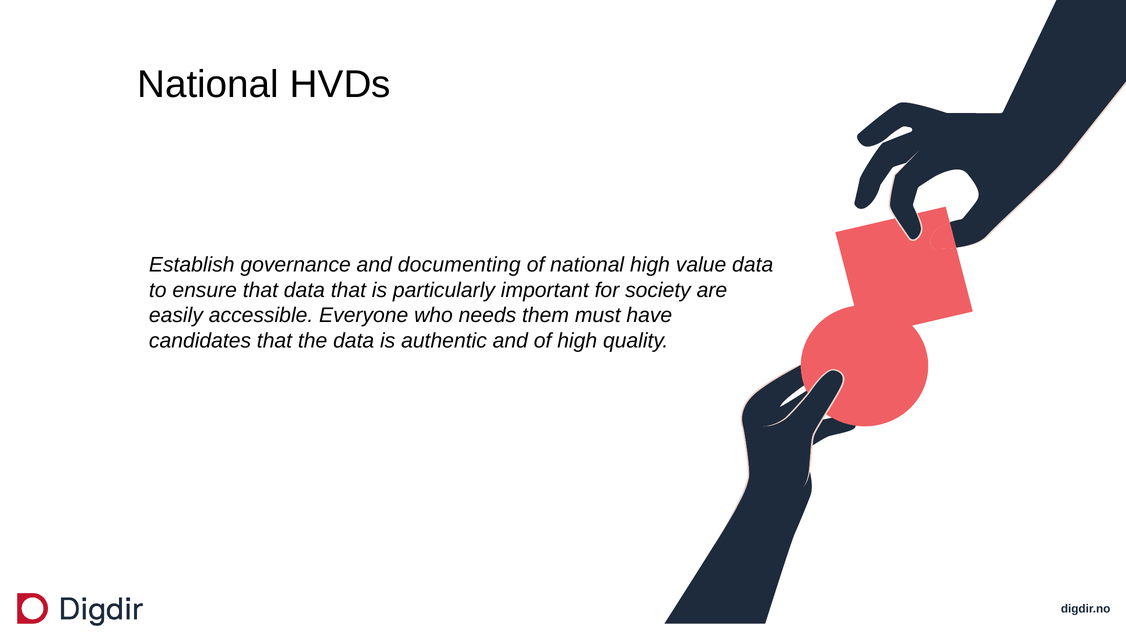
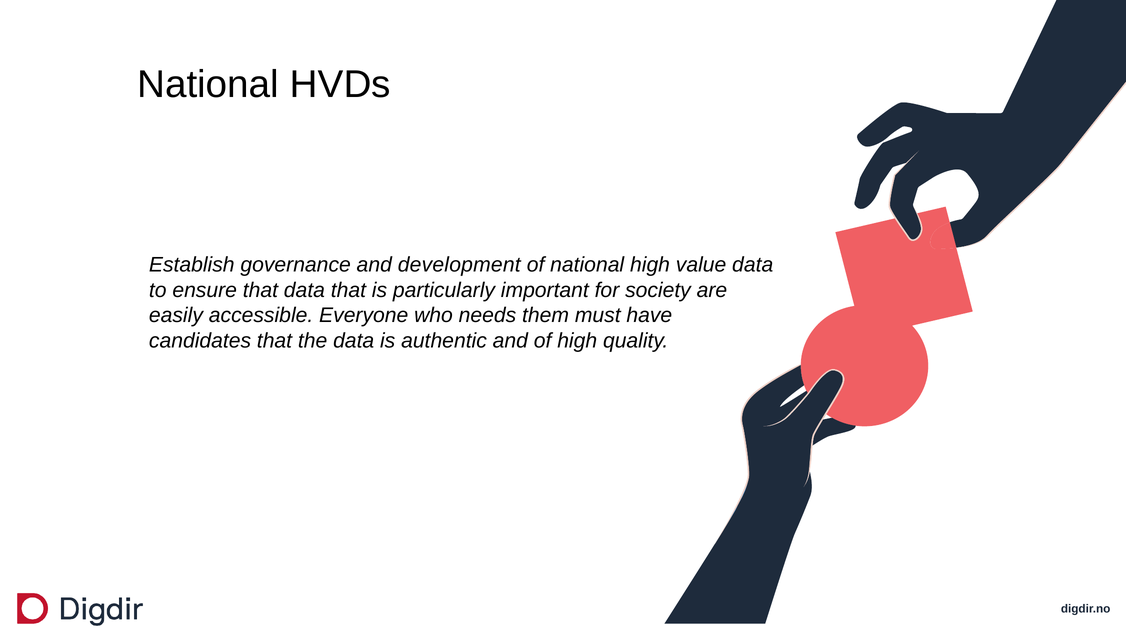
documenting: documenting -> development
